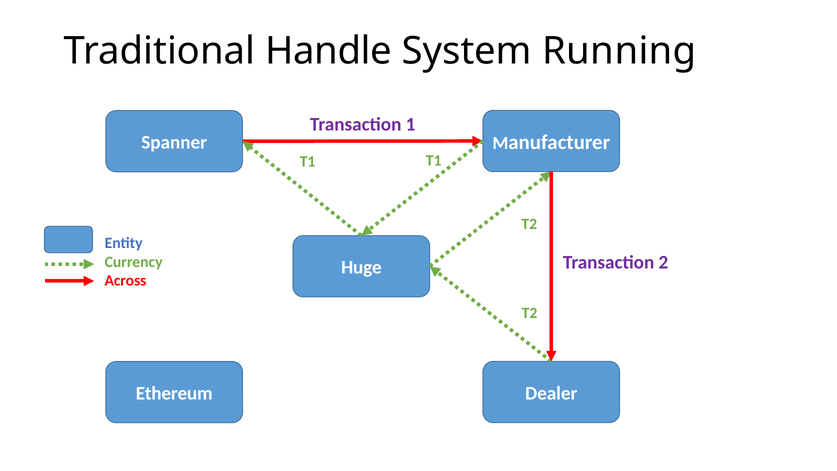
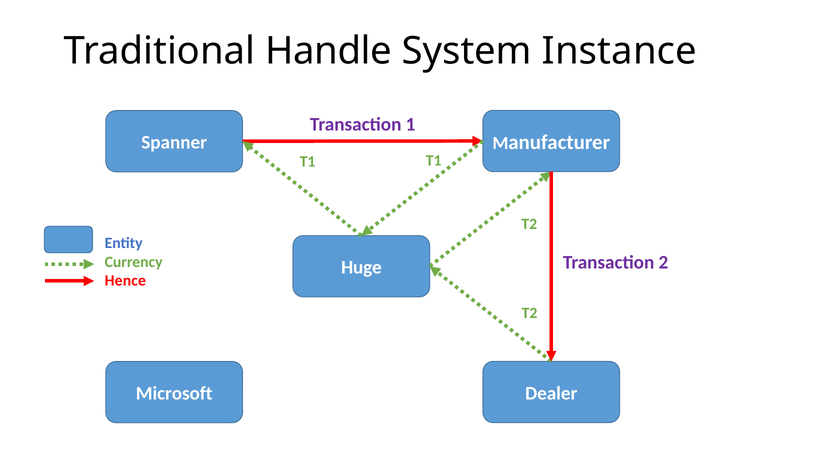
Running: Running -> Instance
Across: Across -> Hence
Ethereum: Ethereum -> Microsoft
